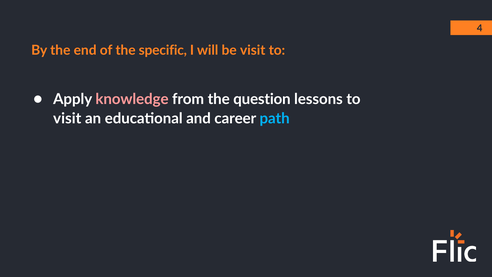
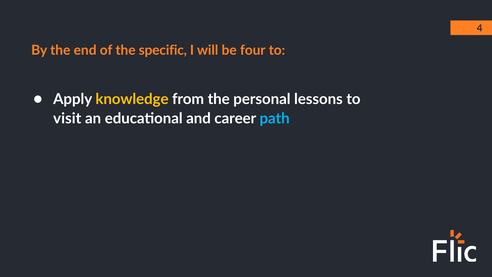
be visit: visit -> four
knowledge colour: pink -> yellow
question: question -> personal
